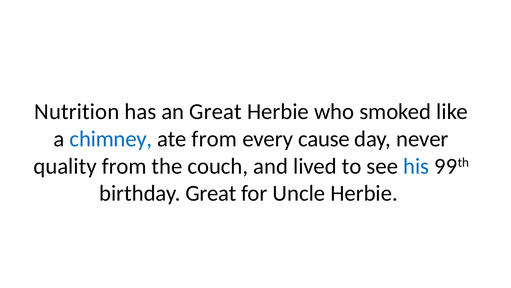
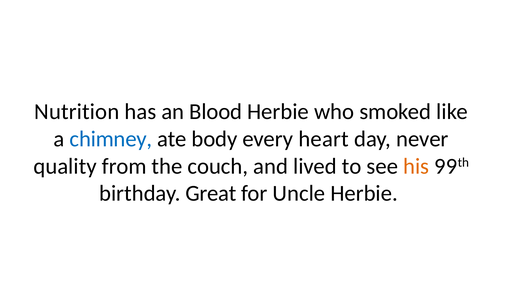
an Great: Great -> Blood
ate from: from -> body
cause: cause -> heart
his colour: blue -> orange
